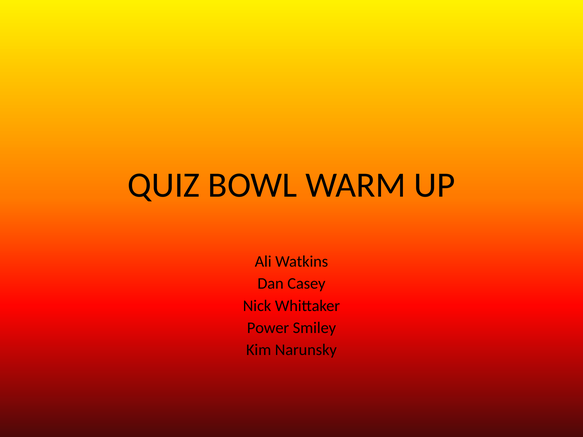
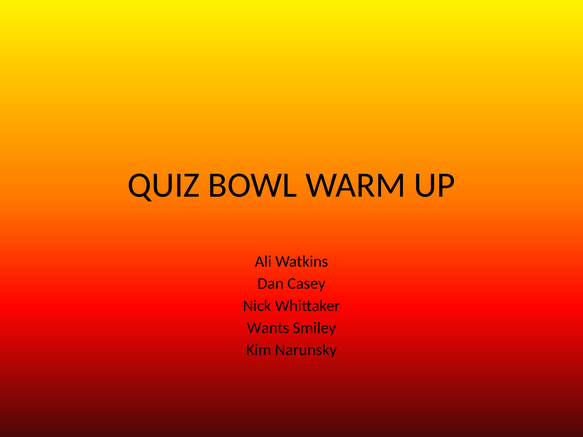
Power: Power -> Wants
